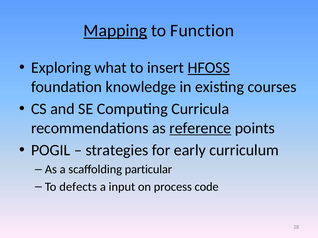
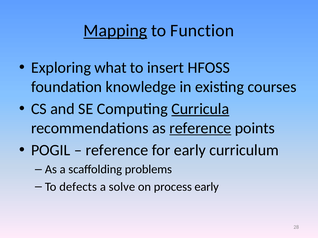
HFOSS underline: present -> none
Curricula underline: none -> present
strategies at (117, 151): strategies -> reference
particular: particular -> problems
input: input -> solve
process code: code -> early
